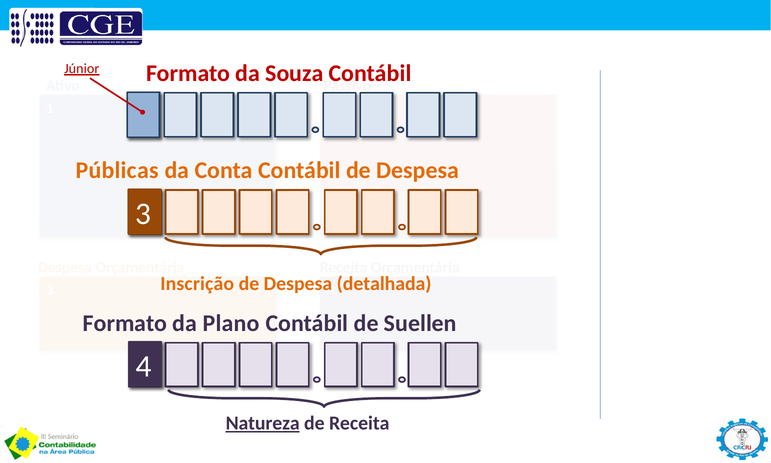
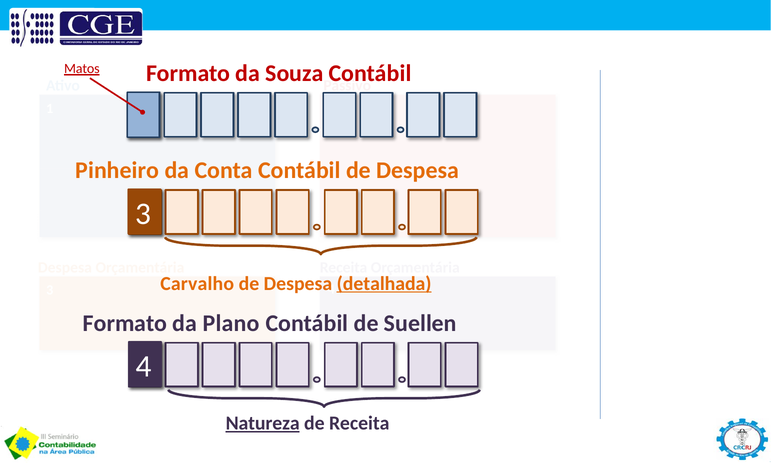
Júnior: Júnior -> Matos
Públicas: Públicas -> Pinheiro
Inscrição: Inscrição -> Carvalho
detalhada underline: none -> present
